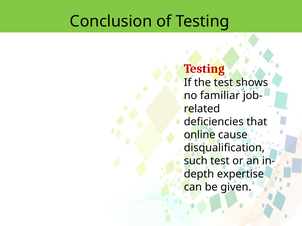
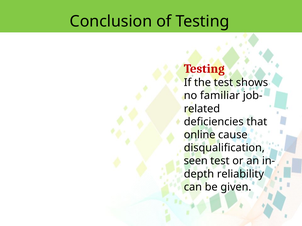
such: such -> seen
expertise: expertise -> reliability
